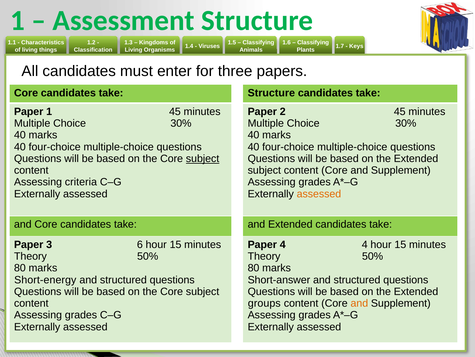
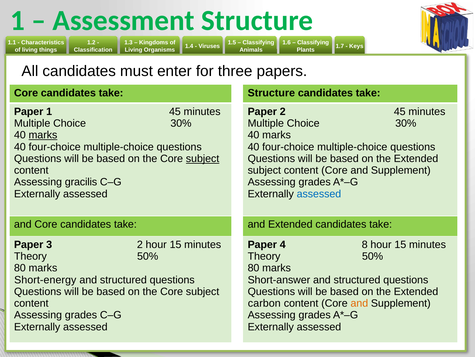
marks at (43, 135) underline: none -> present
criteria: criteria -> gracilis
assessed at (319, 193) colour: orange -> blue
3 6: 6 -> 2
4 4: 4 -> 8
groups: groups -> carbon
